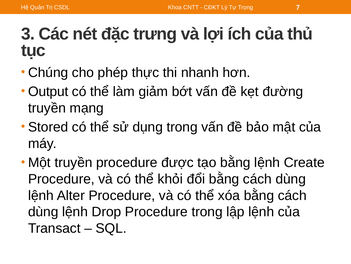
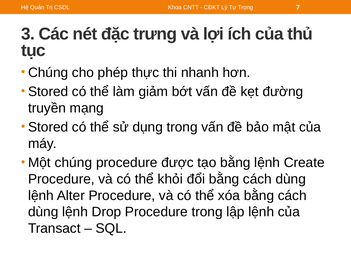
Output at (48, 91): Output -> Stored
Một truyền: truyền -> chúng
